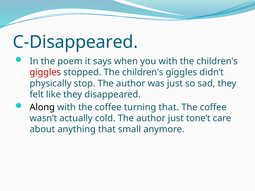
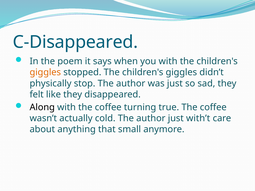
giggles at (45, 72) colour: red -> orange
turning that: that -> true
tone’t: tone’t -> with’t
